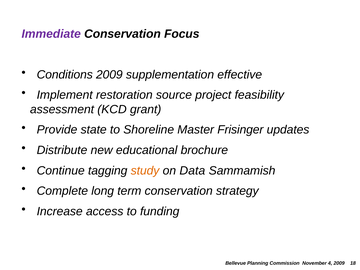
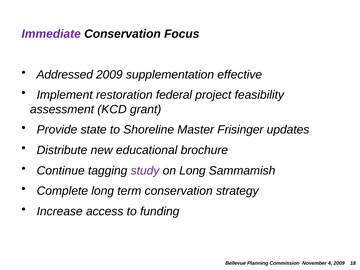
Conditions: Conditions -> Addressed
source: source -> federal
study colour: orange -> purple
on Data: Data -> Long
